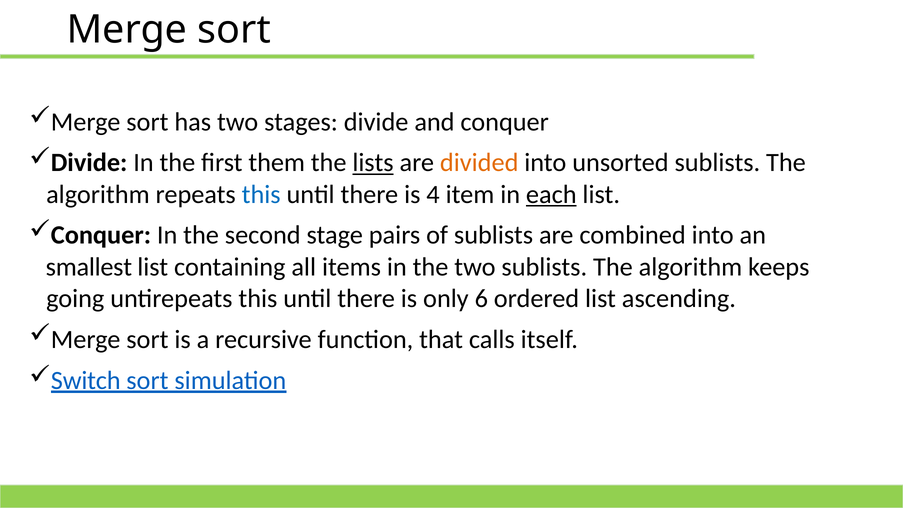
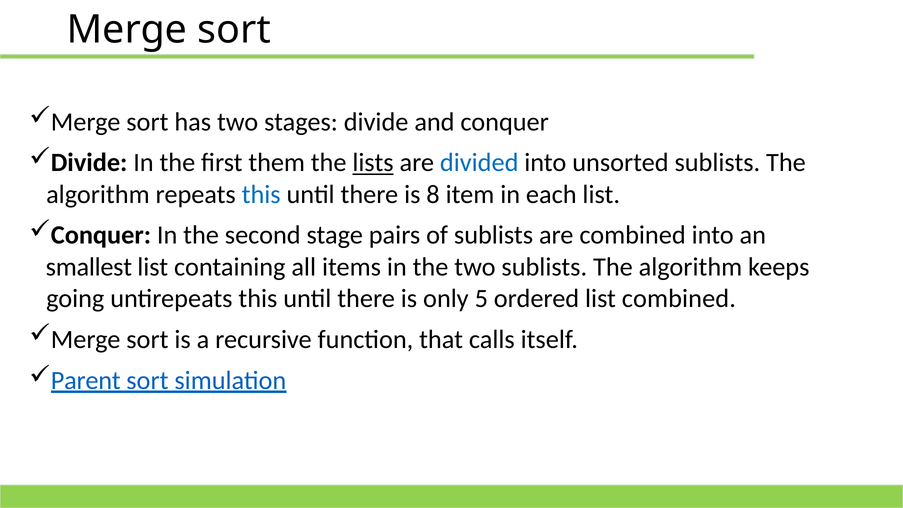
divided colour: orange -> blue
4: 4 -> 8
each underline: present -> none
6: 6 -> 5
list ascending: ascending -> combined
Switch: Switch -> Parent
